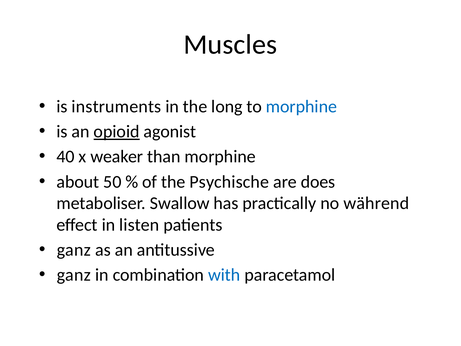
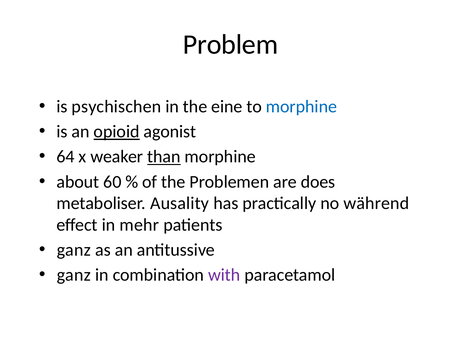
Muscles: Muscles -> Problem
instruments: instruments -> psychischen
long: long -> eine
40: 40 -> 64
than underline: none -> present
50: 50 -> 60
Psychische: Psychische -> Problemen
Swallow: Swallow -> Ausality
listen: listen -> mehr
with colour: blue -> purple
